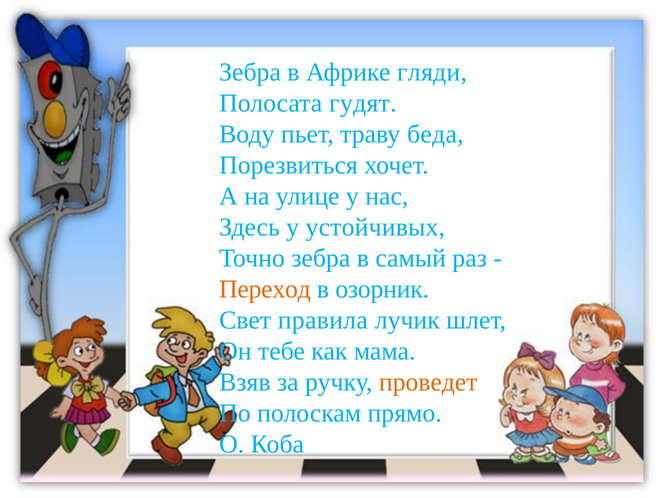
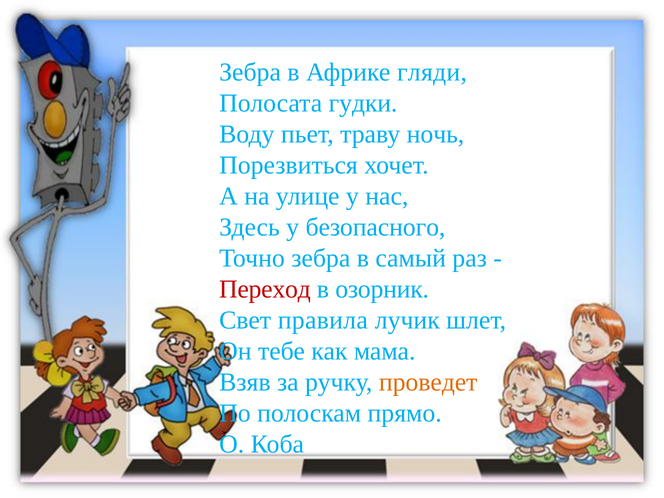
гудят: гудят -> гудки
беда: беда -> ночь
устойчивых: устойчивых -> безопасного
Переход colour: orange -> red
